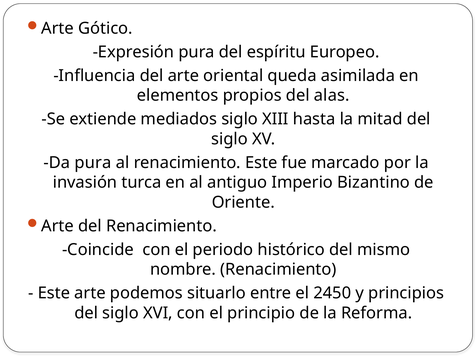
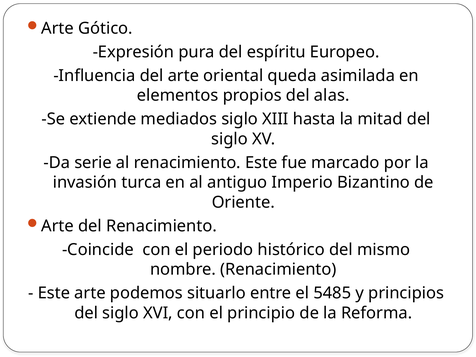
Da pura: pura -> serie
2450: 2450 -> 5485
